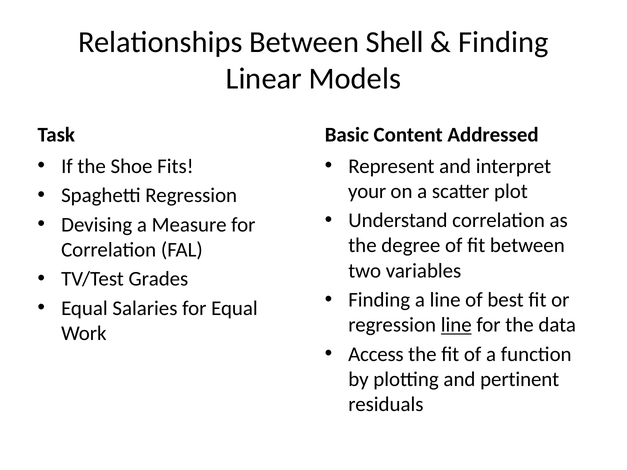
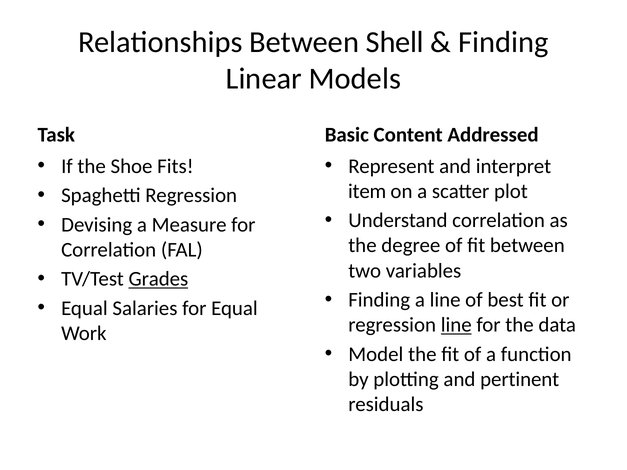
your: your -> item
Grades underline: none -> present
Access: Access -> Model
